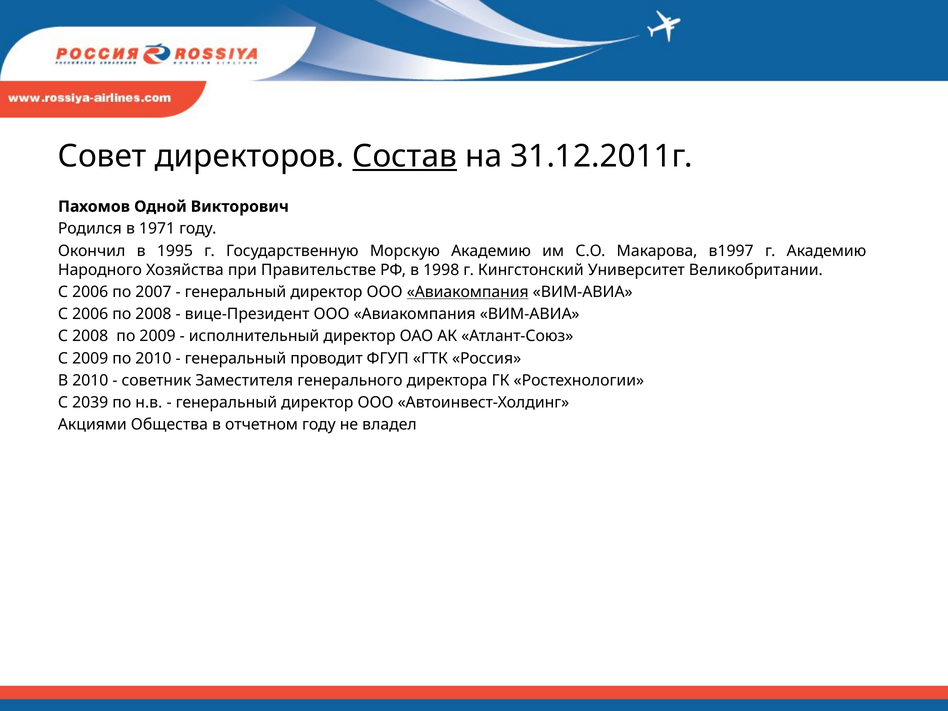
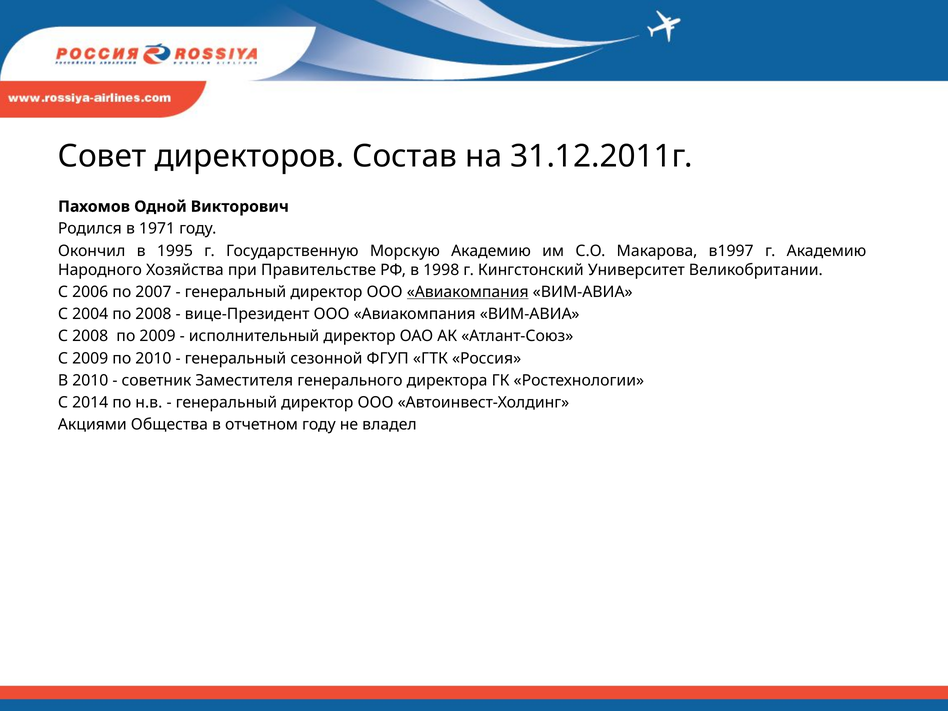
Состав underline: present -> none
2006 at (90, 314): 2006 -> 2004
проводит: проводит -> сезонной
2039: 2039 -> 2014
